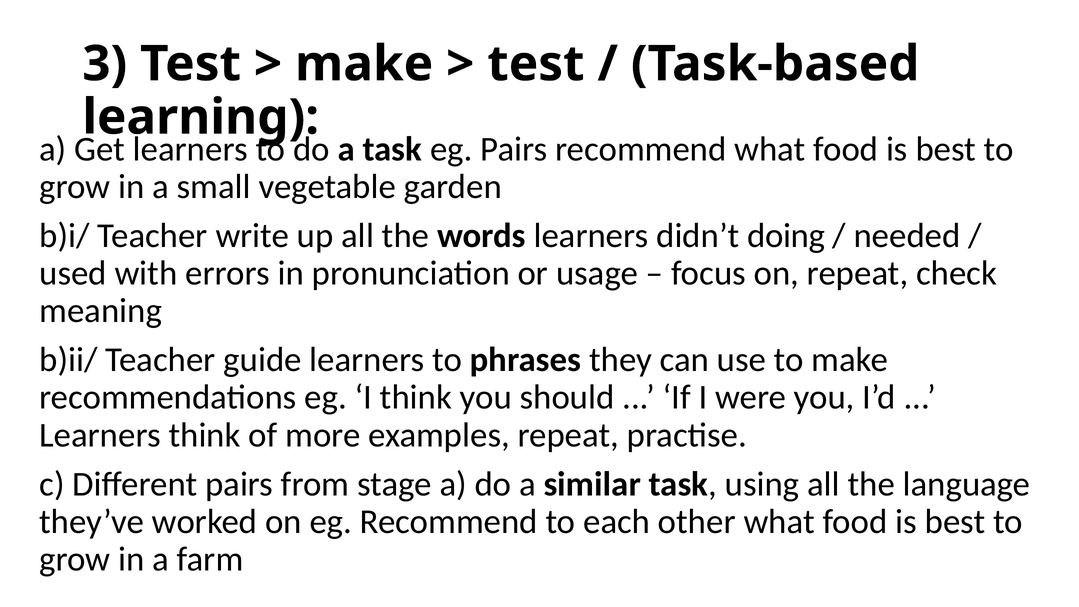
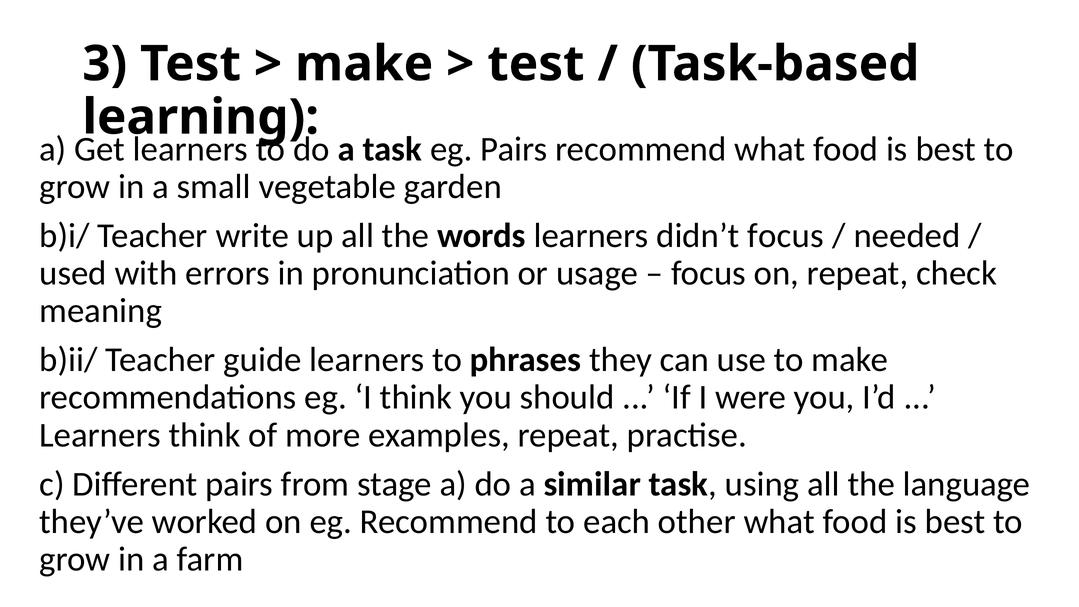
didn’t doing: doing -> focus
